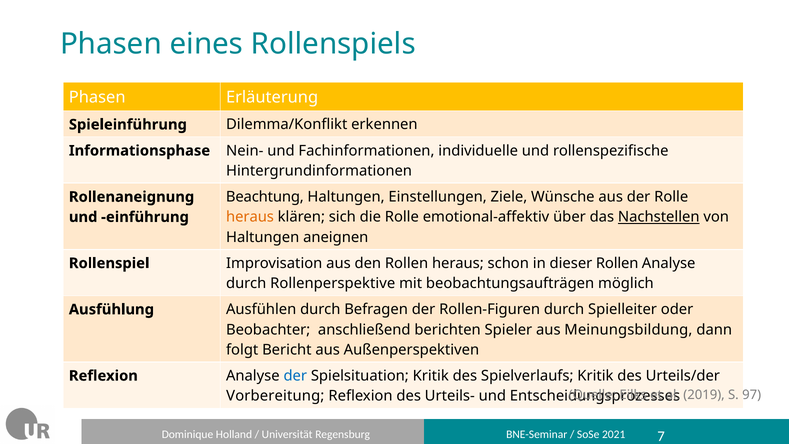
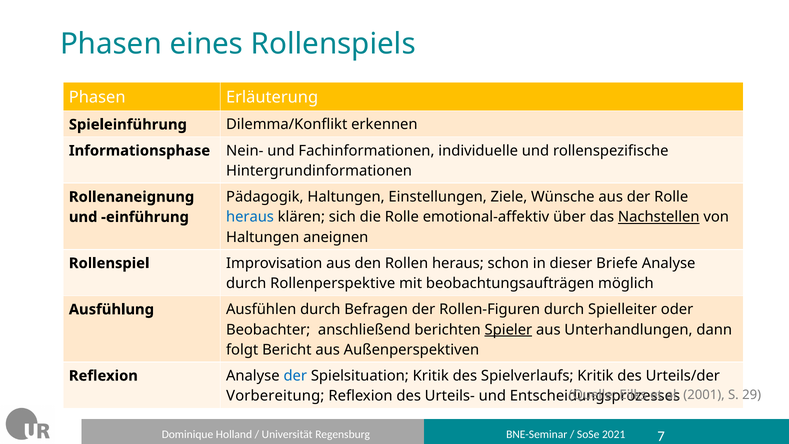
Beachtung: Beachtung -> Pädagogik
heraus at (250, 217) colour: orange -> blue
dieser Rollen: Rollen -> Briefe
Spieler underline: none -> present
Meinungsbildung: Meinungsbildung -> Unterhandlungen
2019: 2019 -> 2001
97: 97 -> 29
